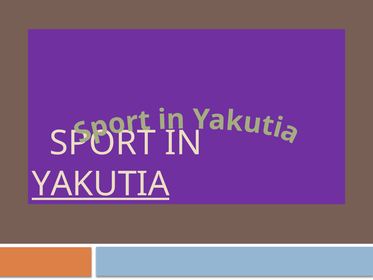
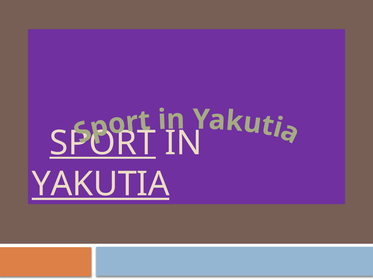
SPORT underline: none -> present
